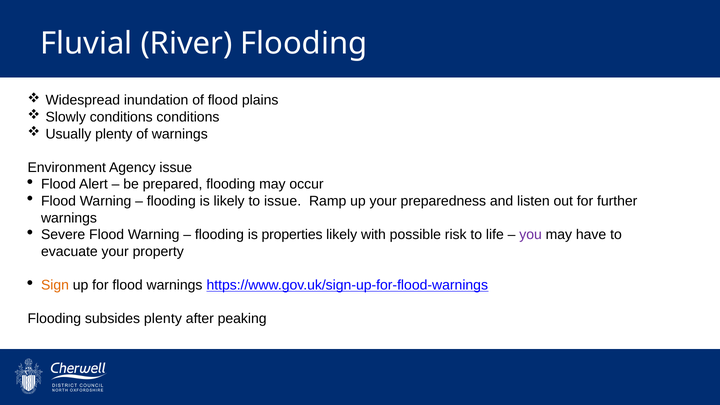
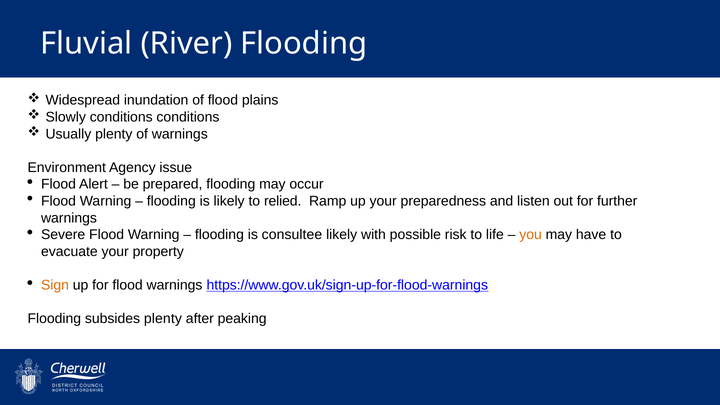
to issue: issue -> relied
properties: properties -> consultee
you colour: purple -> orange
